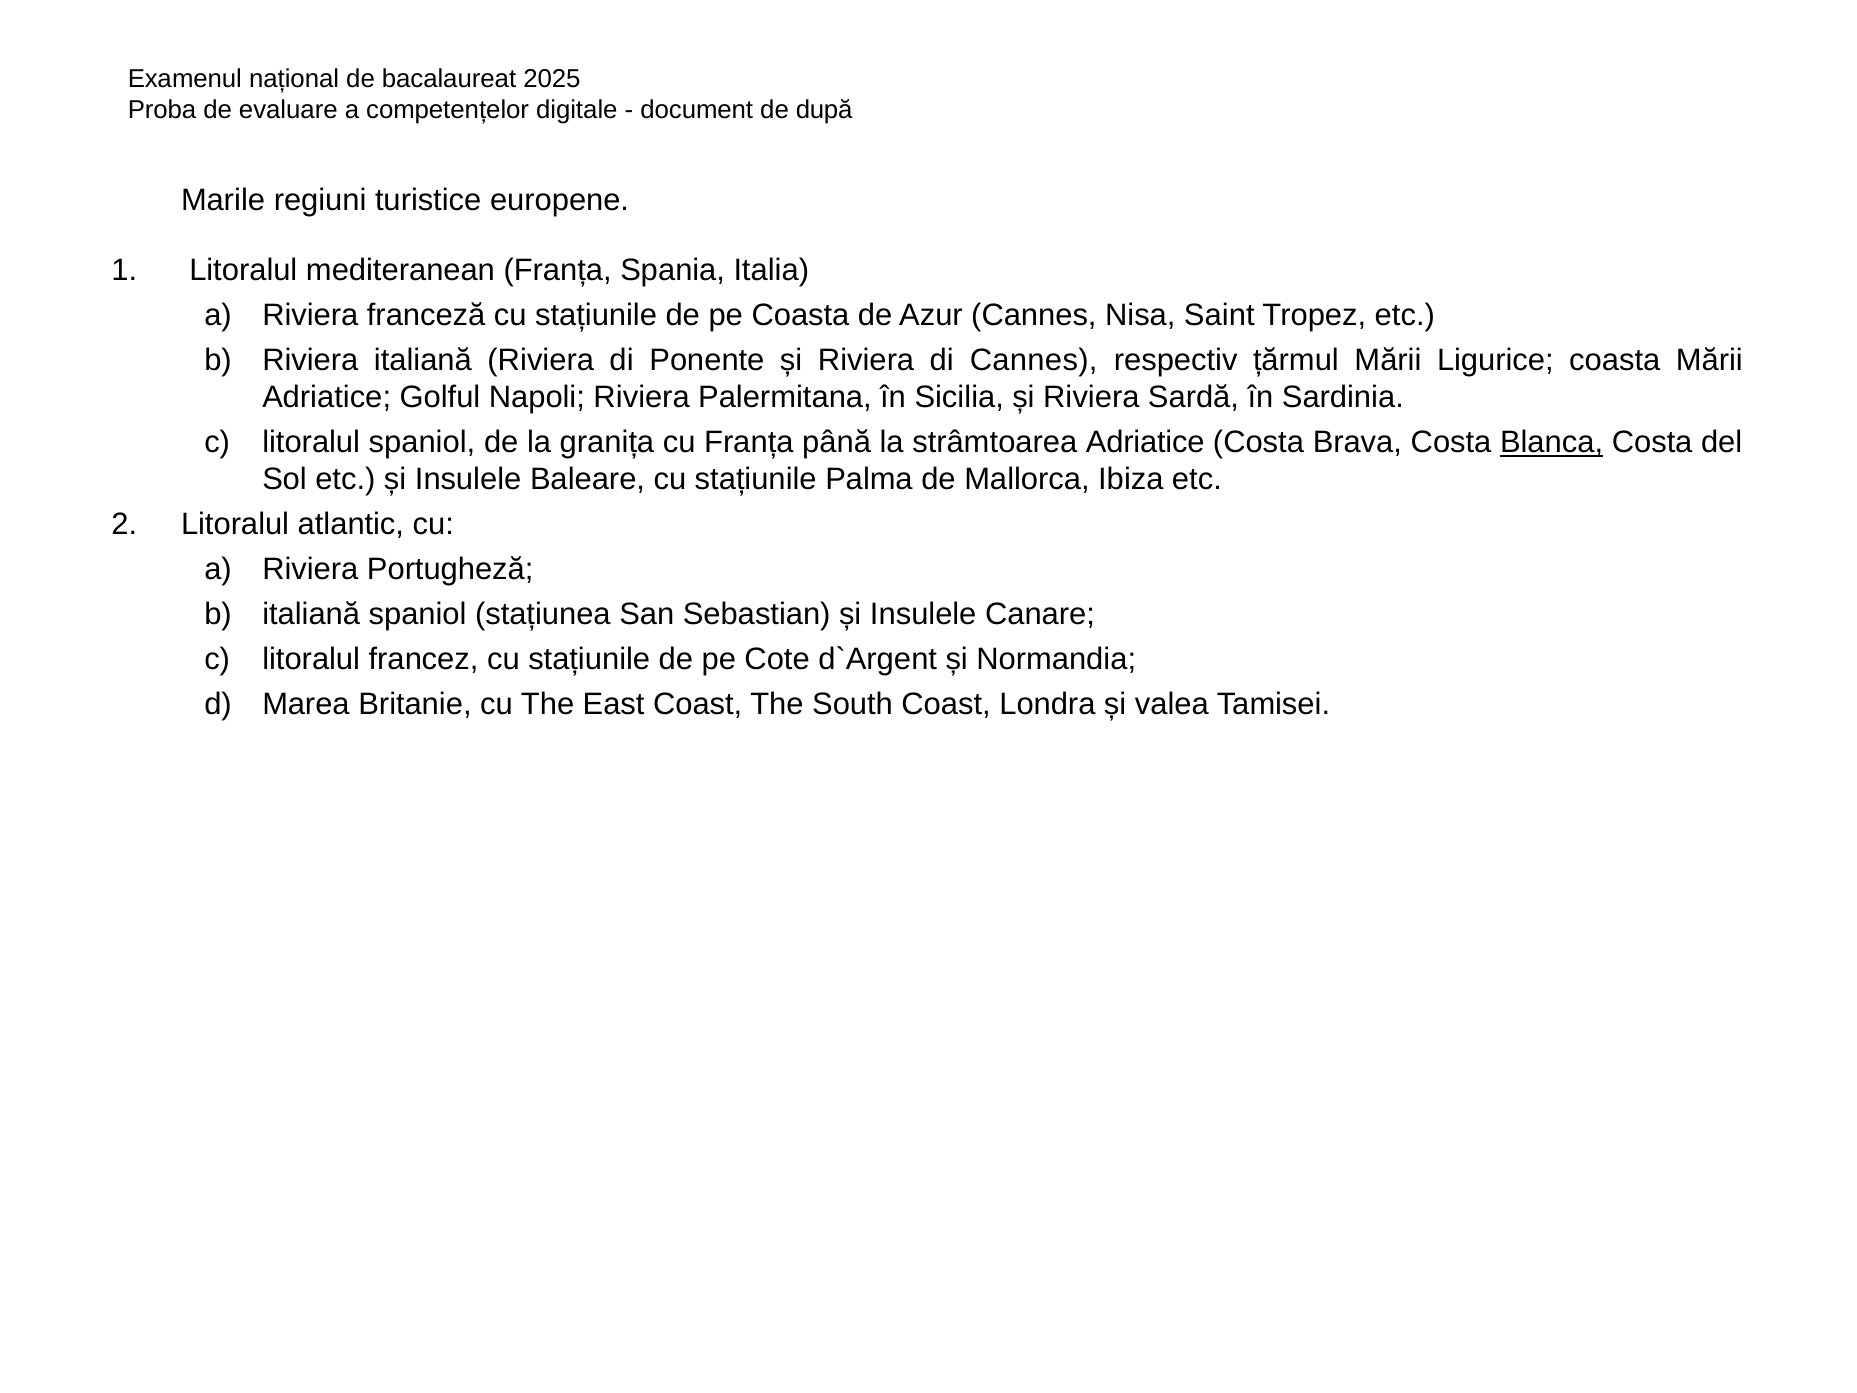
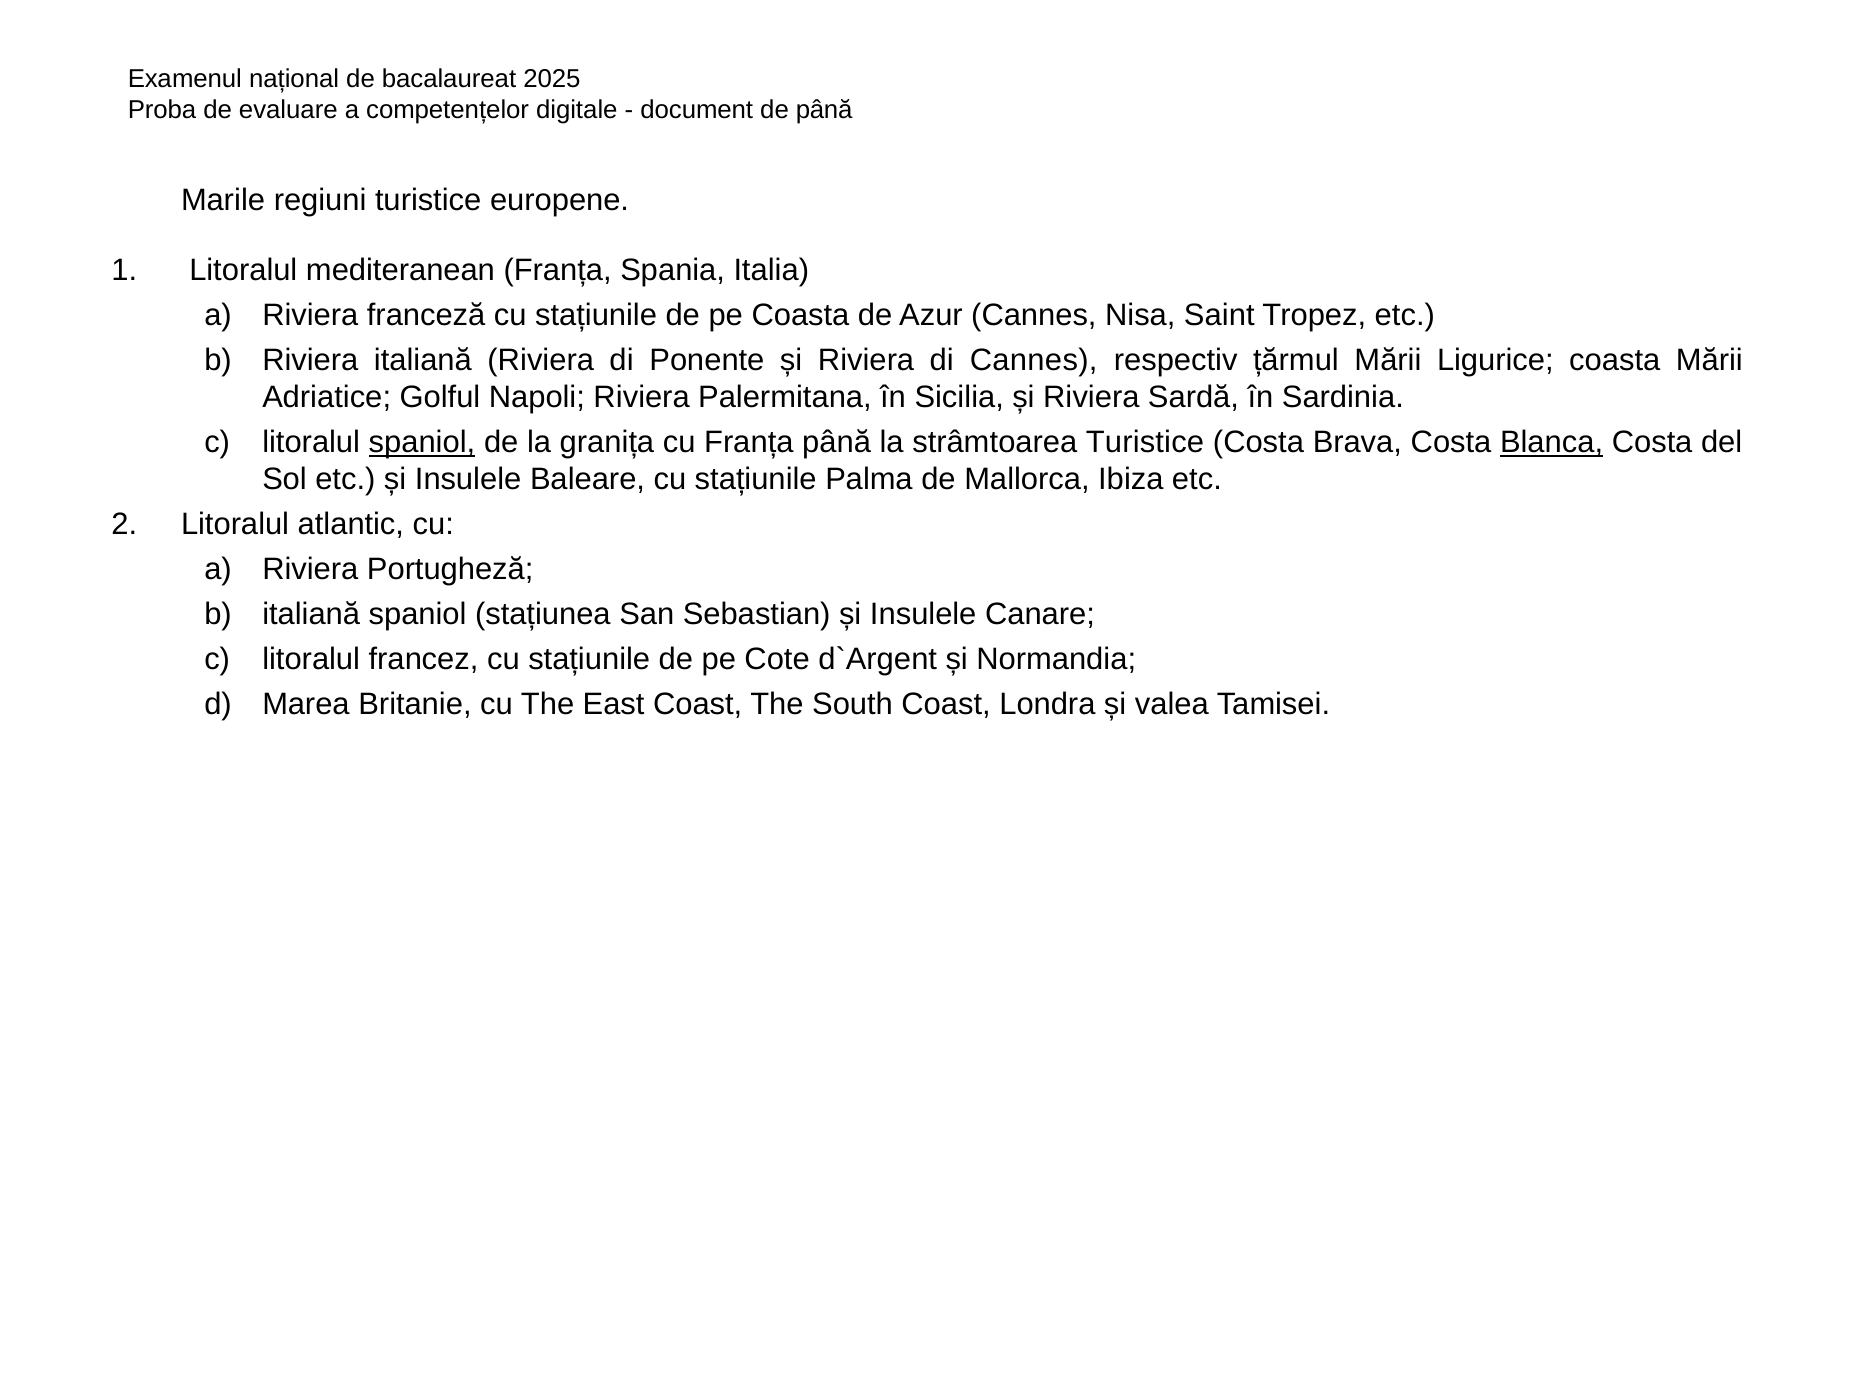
de după: după -> până
spaniol at (422, 442) underline: none -> present
strâmtoarea Adriatice: Adriatice -> Turistice
